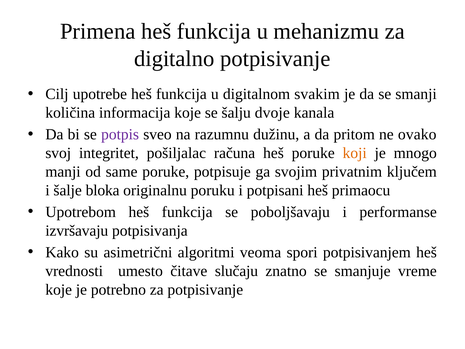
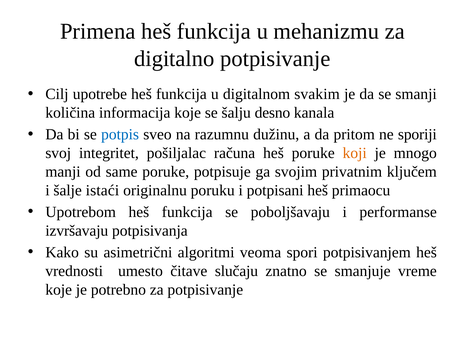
dvoje: dvoje -> desno
potpis colour: purple -> blue
ovako: ovako -> sporiji
bloka: bloka -> istaći
